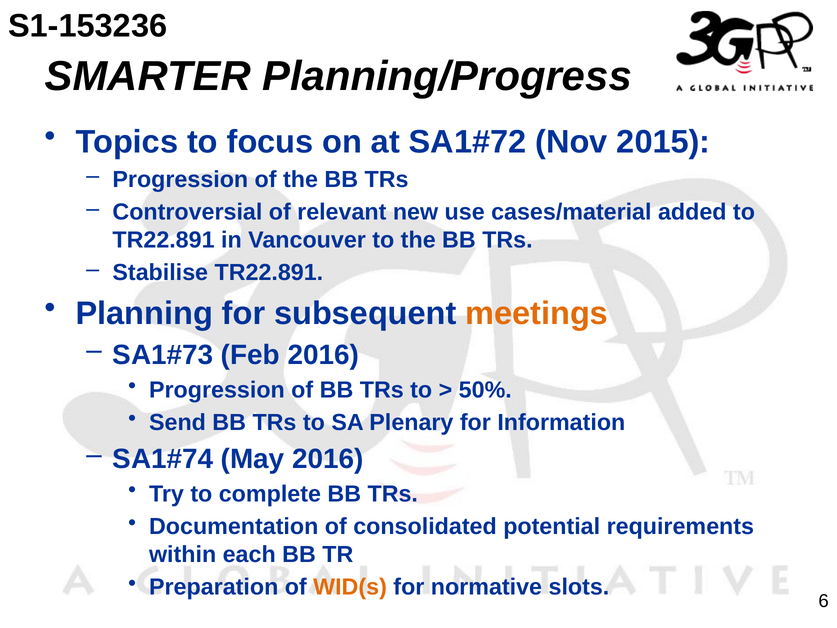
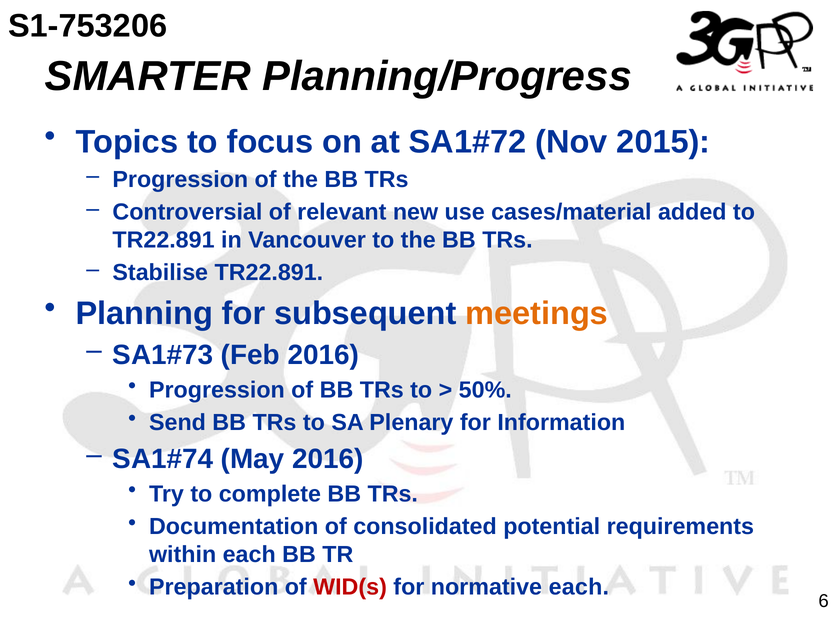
S1-153236: S1-153236 -> S1-753206
WID(s colour: orange -> red
normative slots: slots -> each
